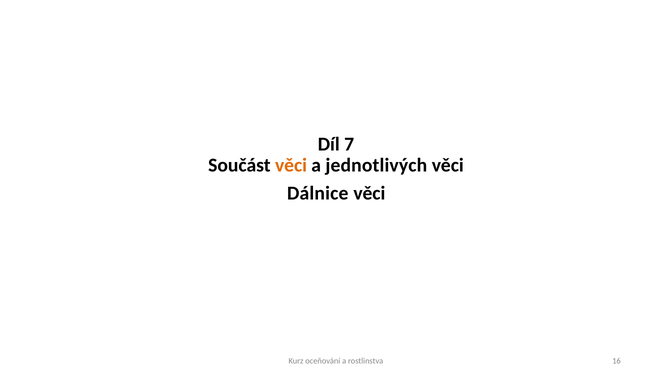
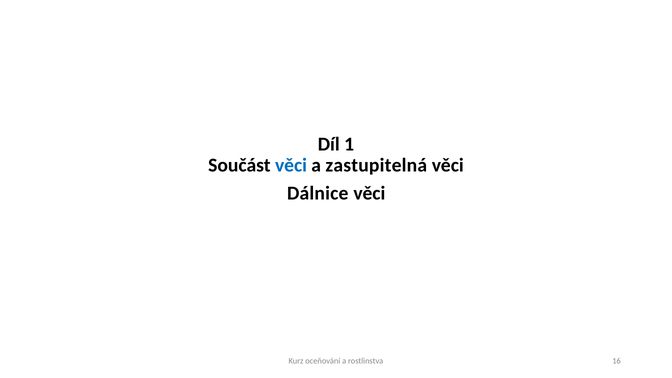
7: 7 -> 1
věci at (291, 165) colour: orange -> blue
jednotlivých: jednotlivých -> zastupitelná
